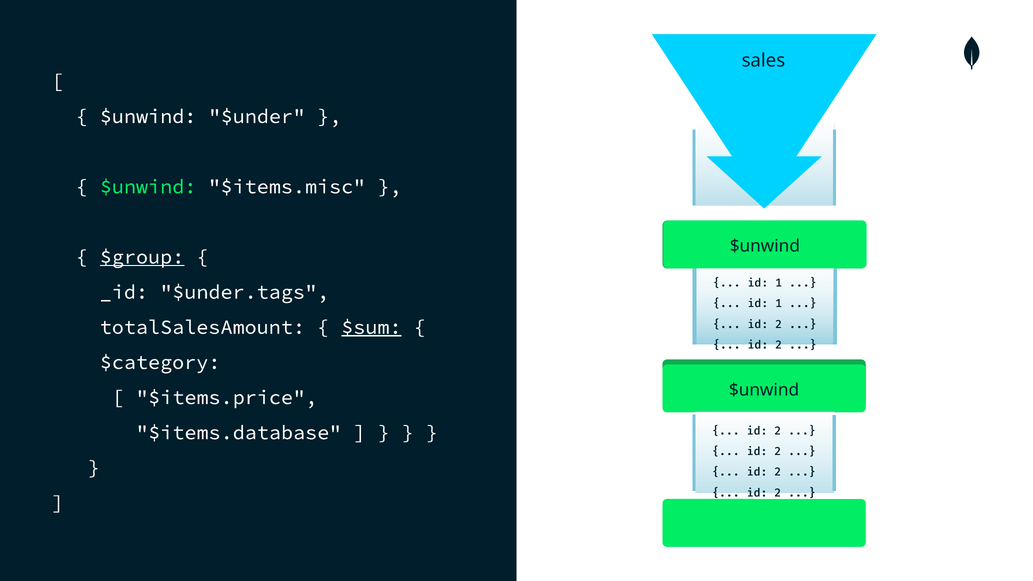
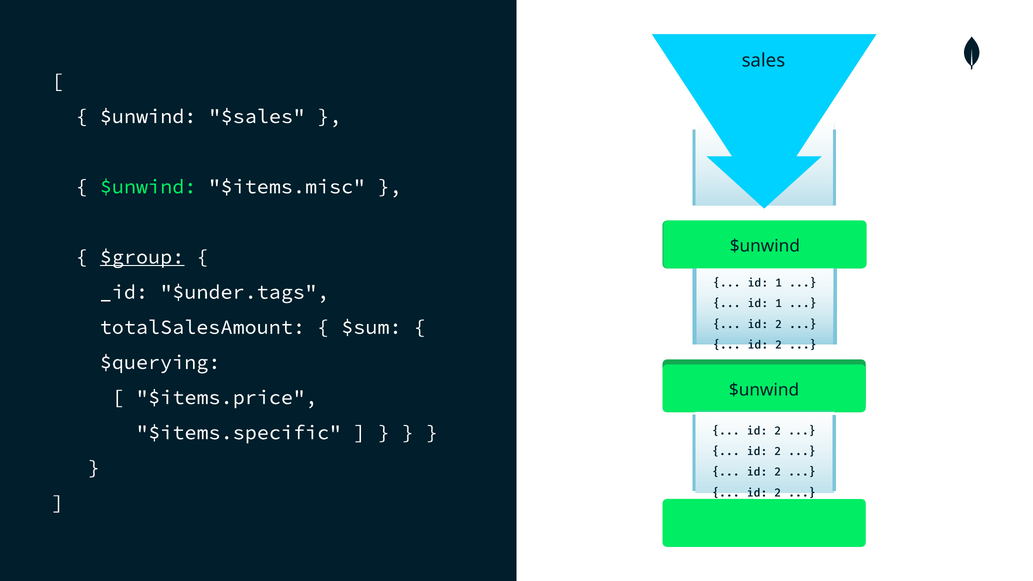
$under: $under -> $sales
$sum underline: present -> none
$category: $category -> $querying
$items.database: $items.database -> $items.specific
